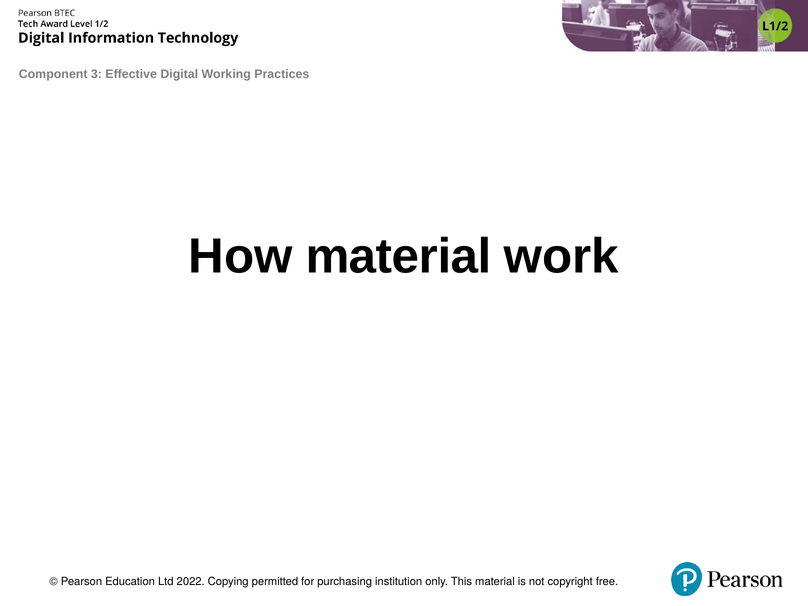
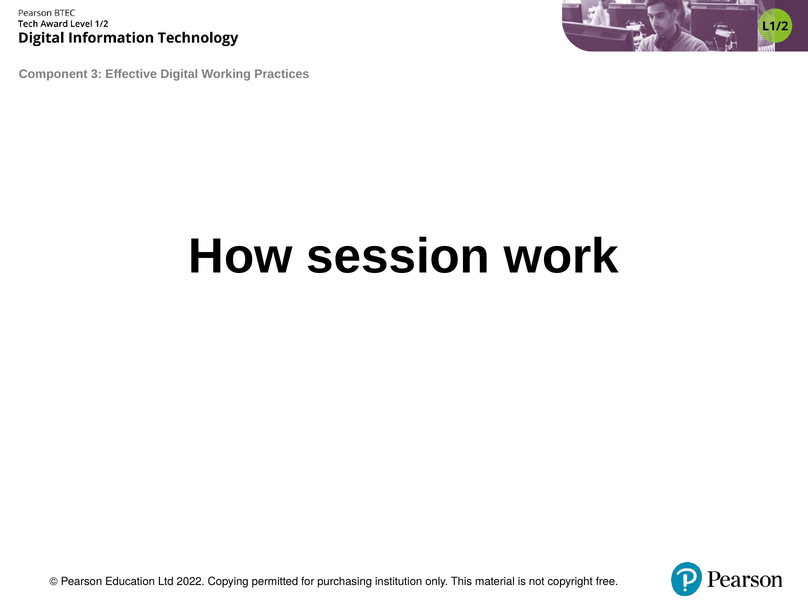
How material: material -> session
